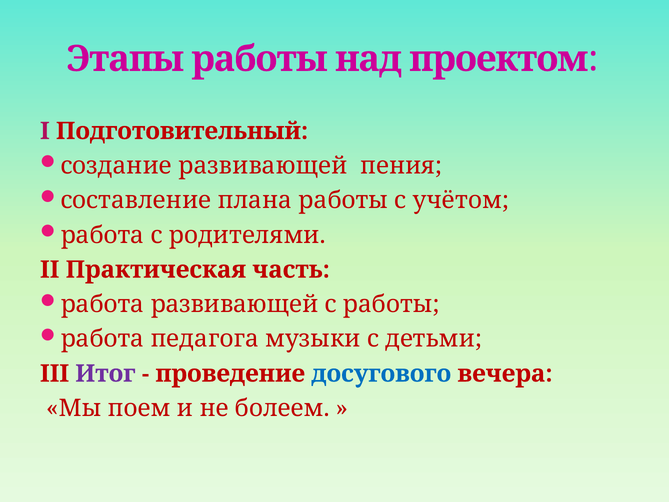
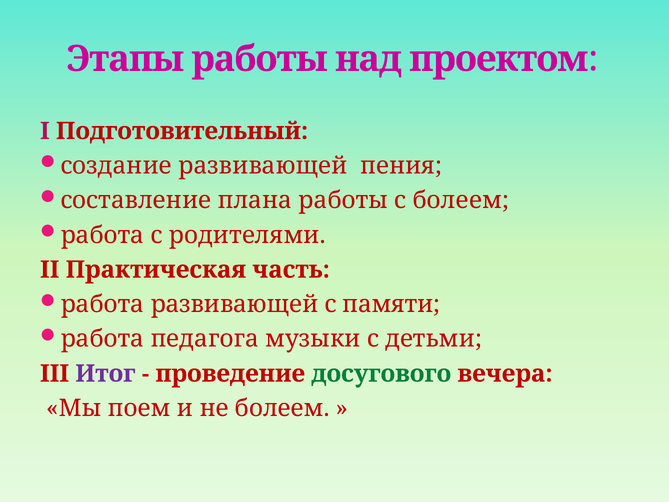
с учётом: учётом -> болеем
с работы: работы -> памяти
досугового colour: blue -> green
